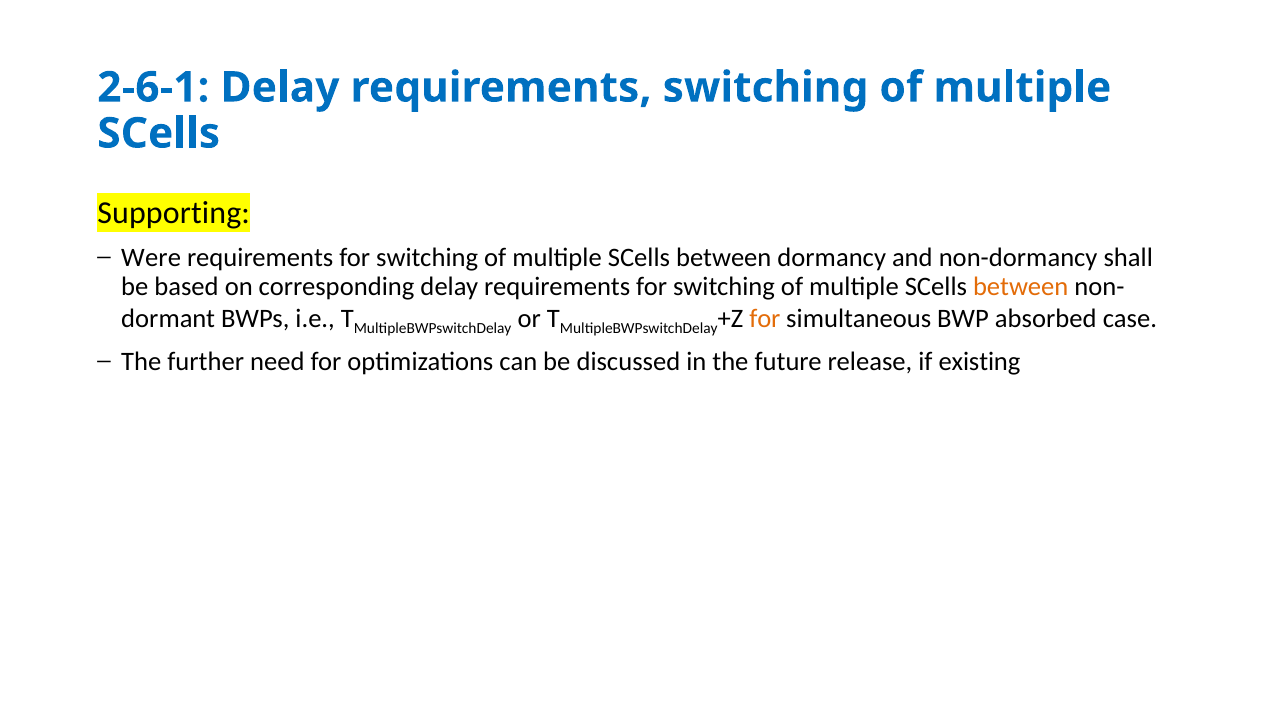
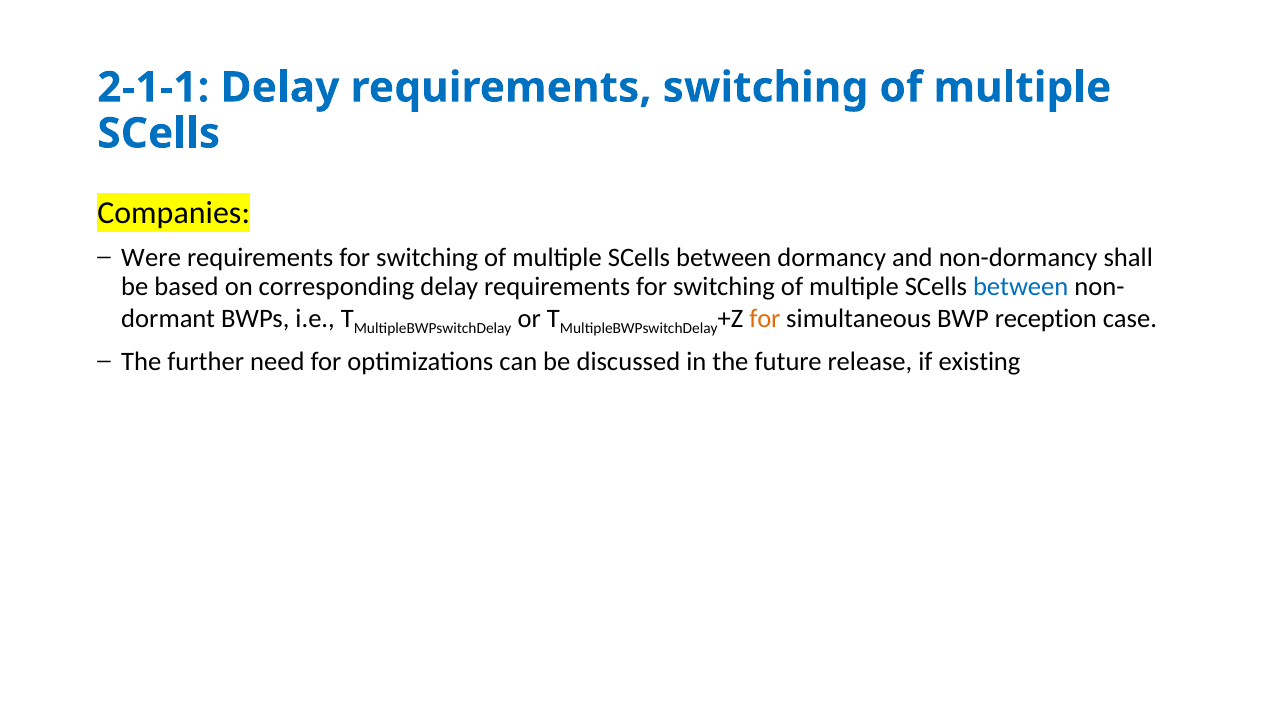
2-6-1: 2-6-1 -> 2-1-1
Supporting: Supporting -> Companies
between at (1021, 287) colour: orange -> blue
absorbed: absorbed -> reception
